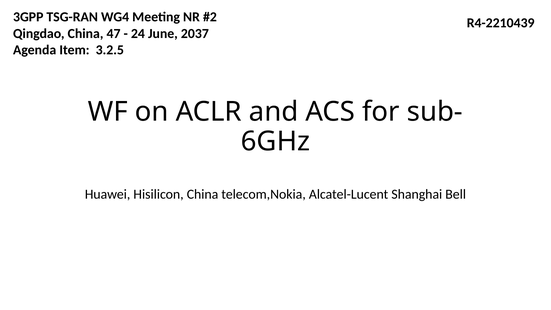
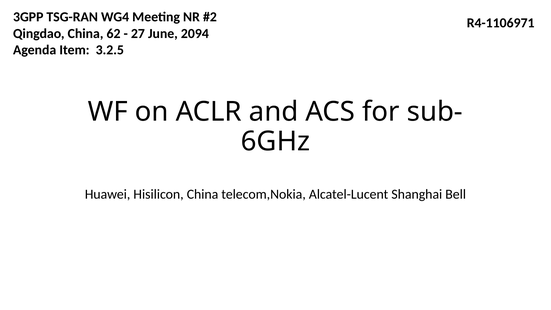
R4-2210439: R4-2210439 -> R4-1106971
47: 47 -> 62
24: 24 -> 27
2037: 2037 -> 2094
